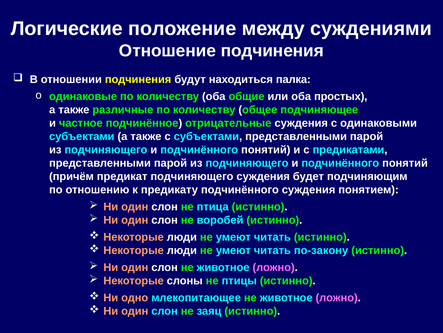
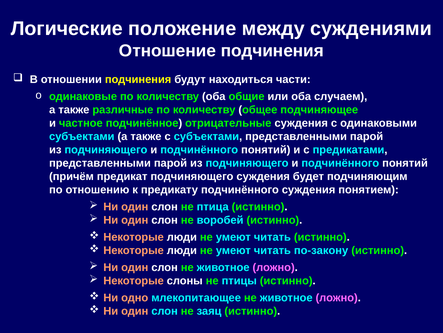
палка: палка -> части
простых: простых -> случаем
